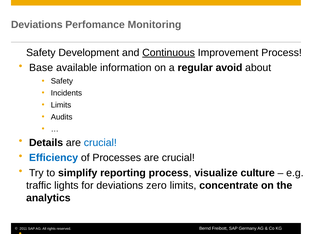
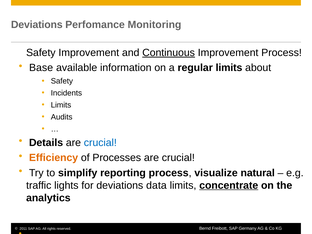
Safety Development: Development -> Improvement
regular avoid: avoid -> limits
Efficiency colour: blue -> orange
culture: culture -> natural
zero: zero -> data
concentrate underline: none -> present
